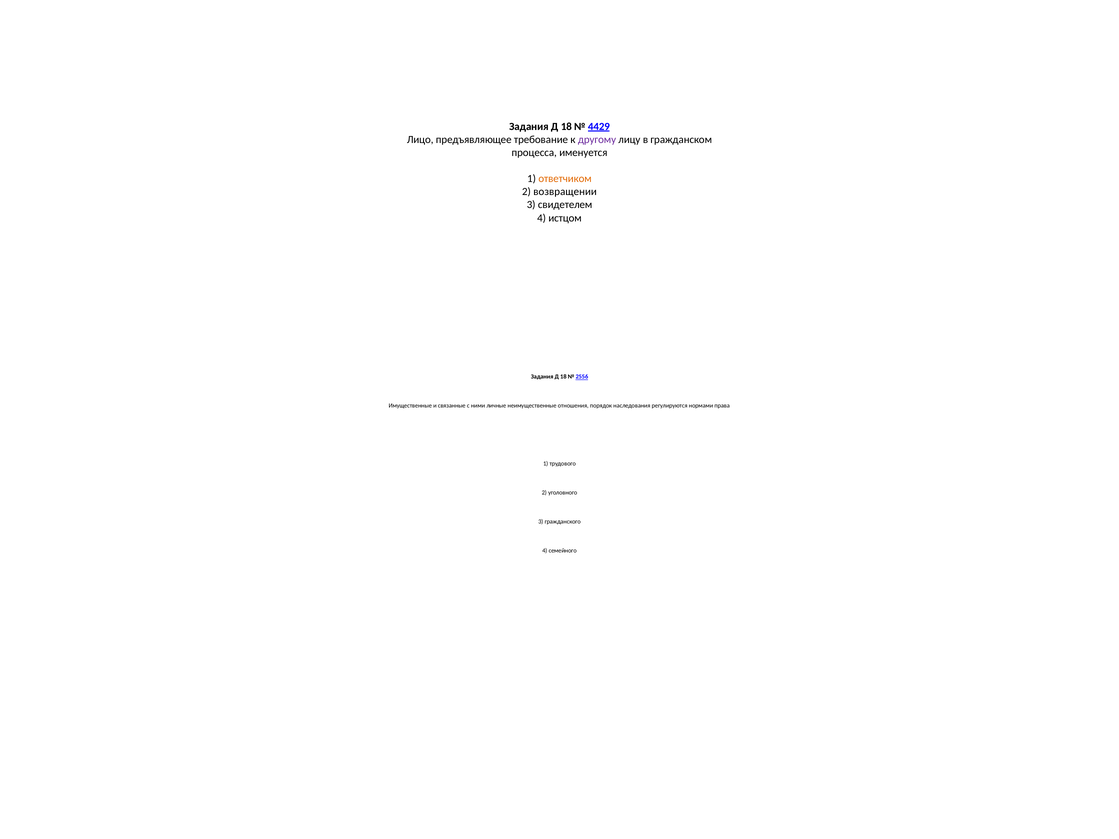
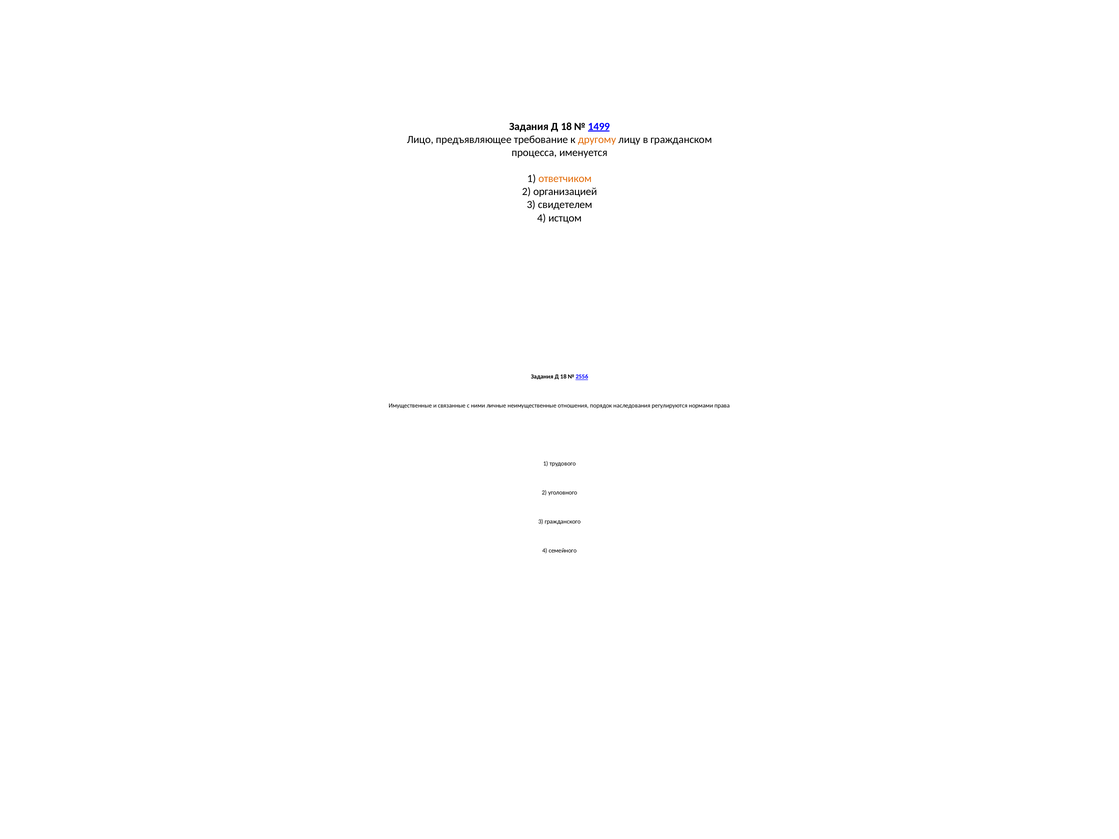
4429: 4429 -> 1499
другому colour: purple -> orange
возвращении: возвращении -> организацией
